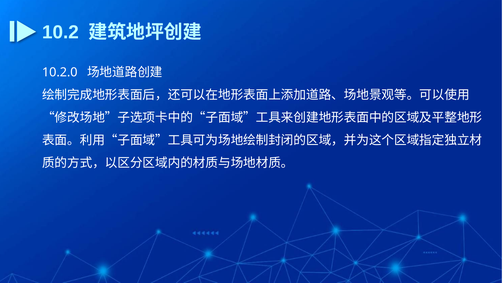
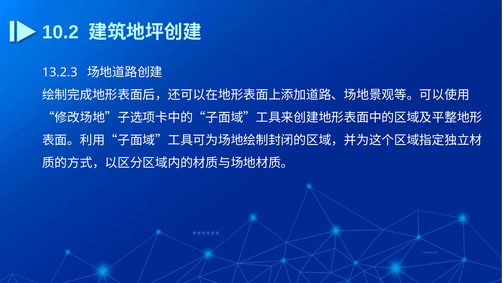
10.2.0: 10.2.0 -> 13.2.3
